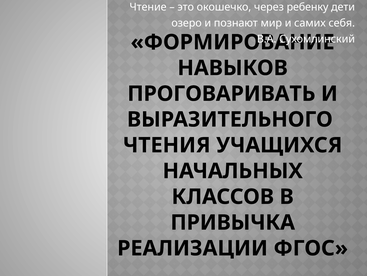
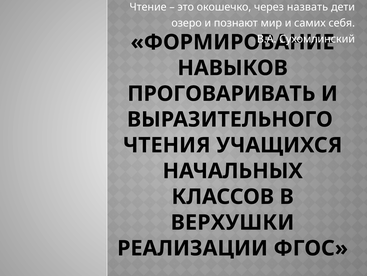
ребенку: ребенку -> назвать
ПРИВЫЧКА: ПРИВЫЧКА -> ВЕРХУШКИ
